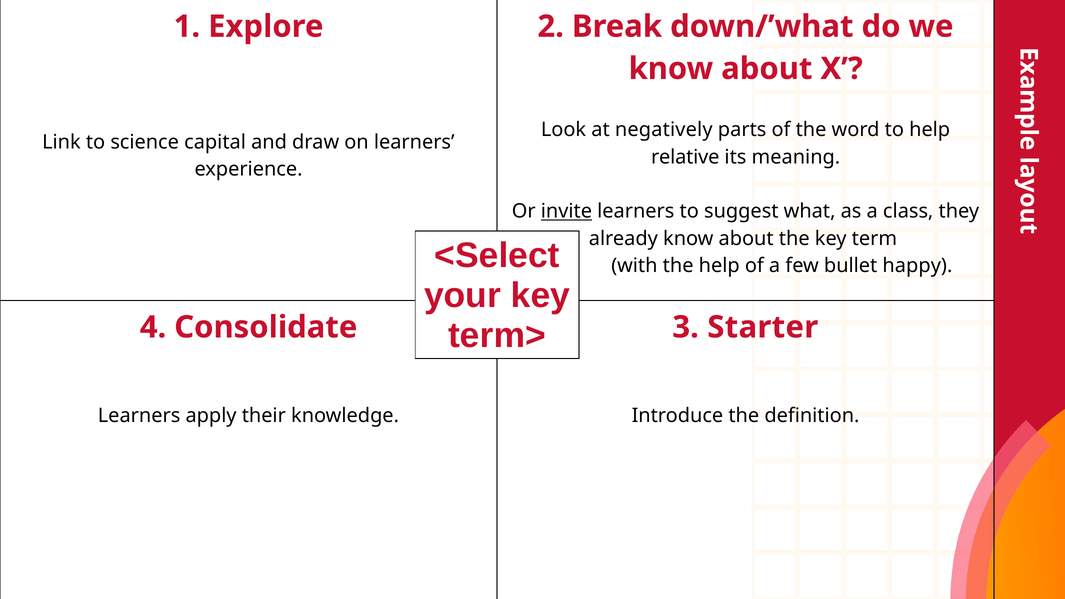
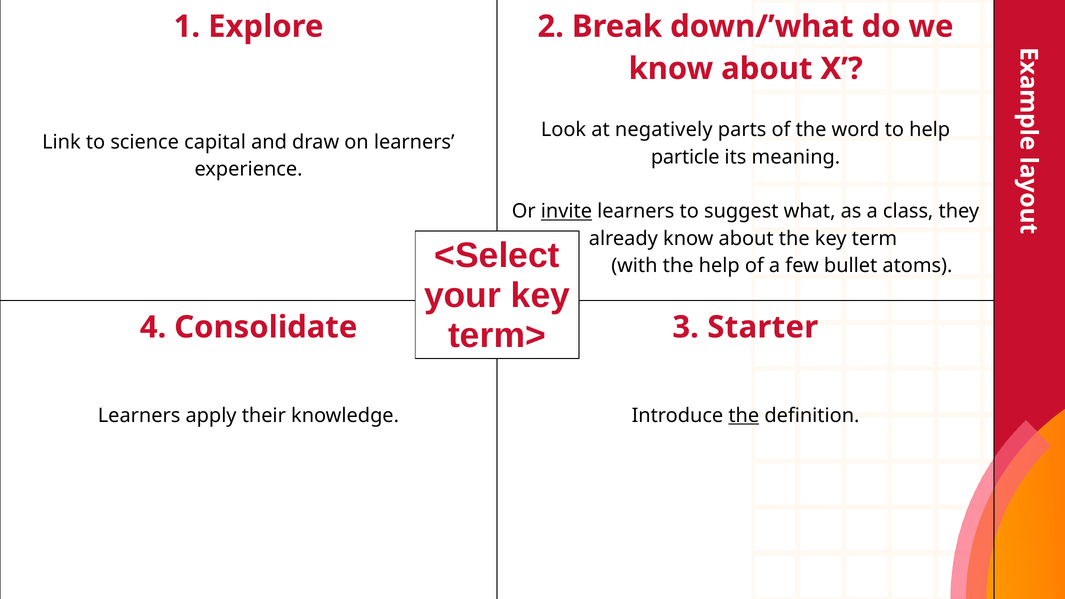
relative: relative -> particle
happy: happy -> atoms
the at (744, 416) underline: none -> present
